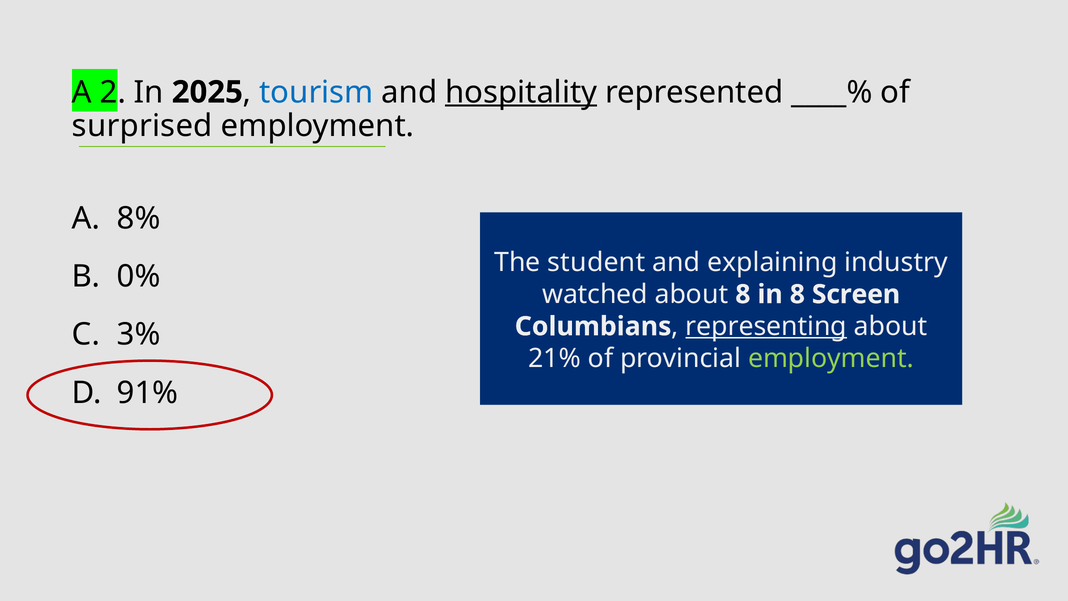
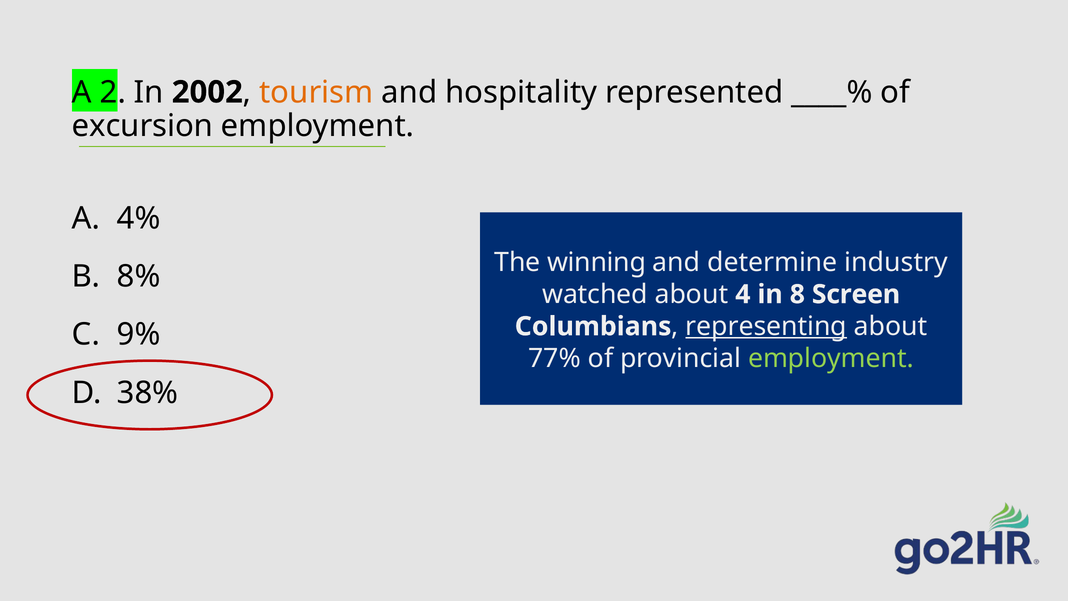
2025: 2025 -> 2002
tourism colour: blue -> orange
hospitality underline: present -> none
surprised: surprised -> excursion
8%: 8% -> 4%
student: student -> winning
explaining: explaining -> determine
0%: 0% -> 8%
about 8: 8 -> 4
3%: 3% -> 9%
21%: 21% -> 77%
91%: 91% -> 38%
